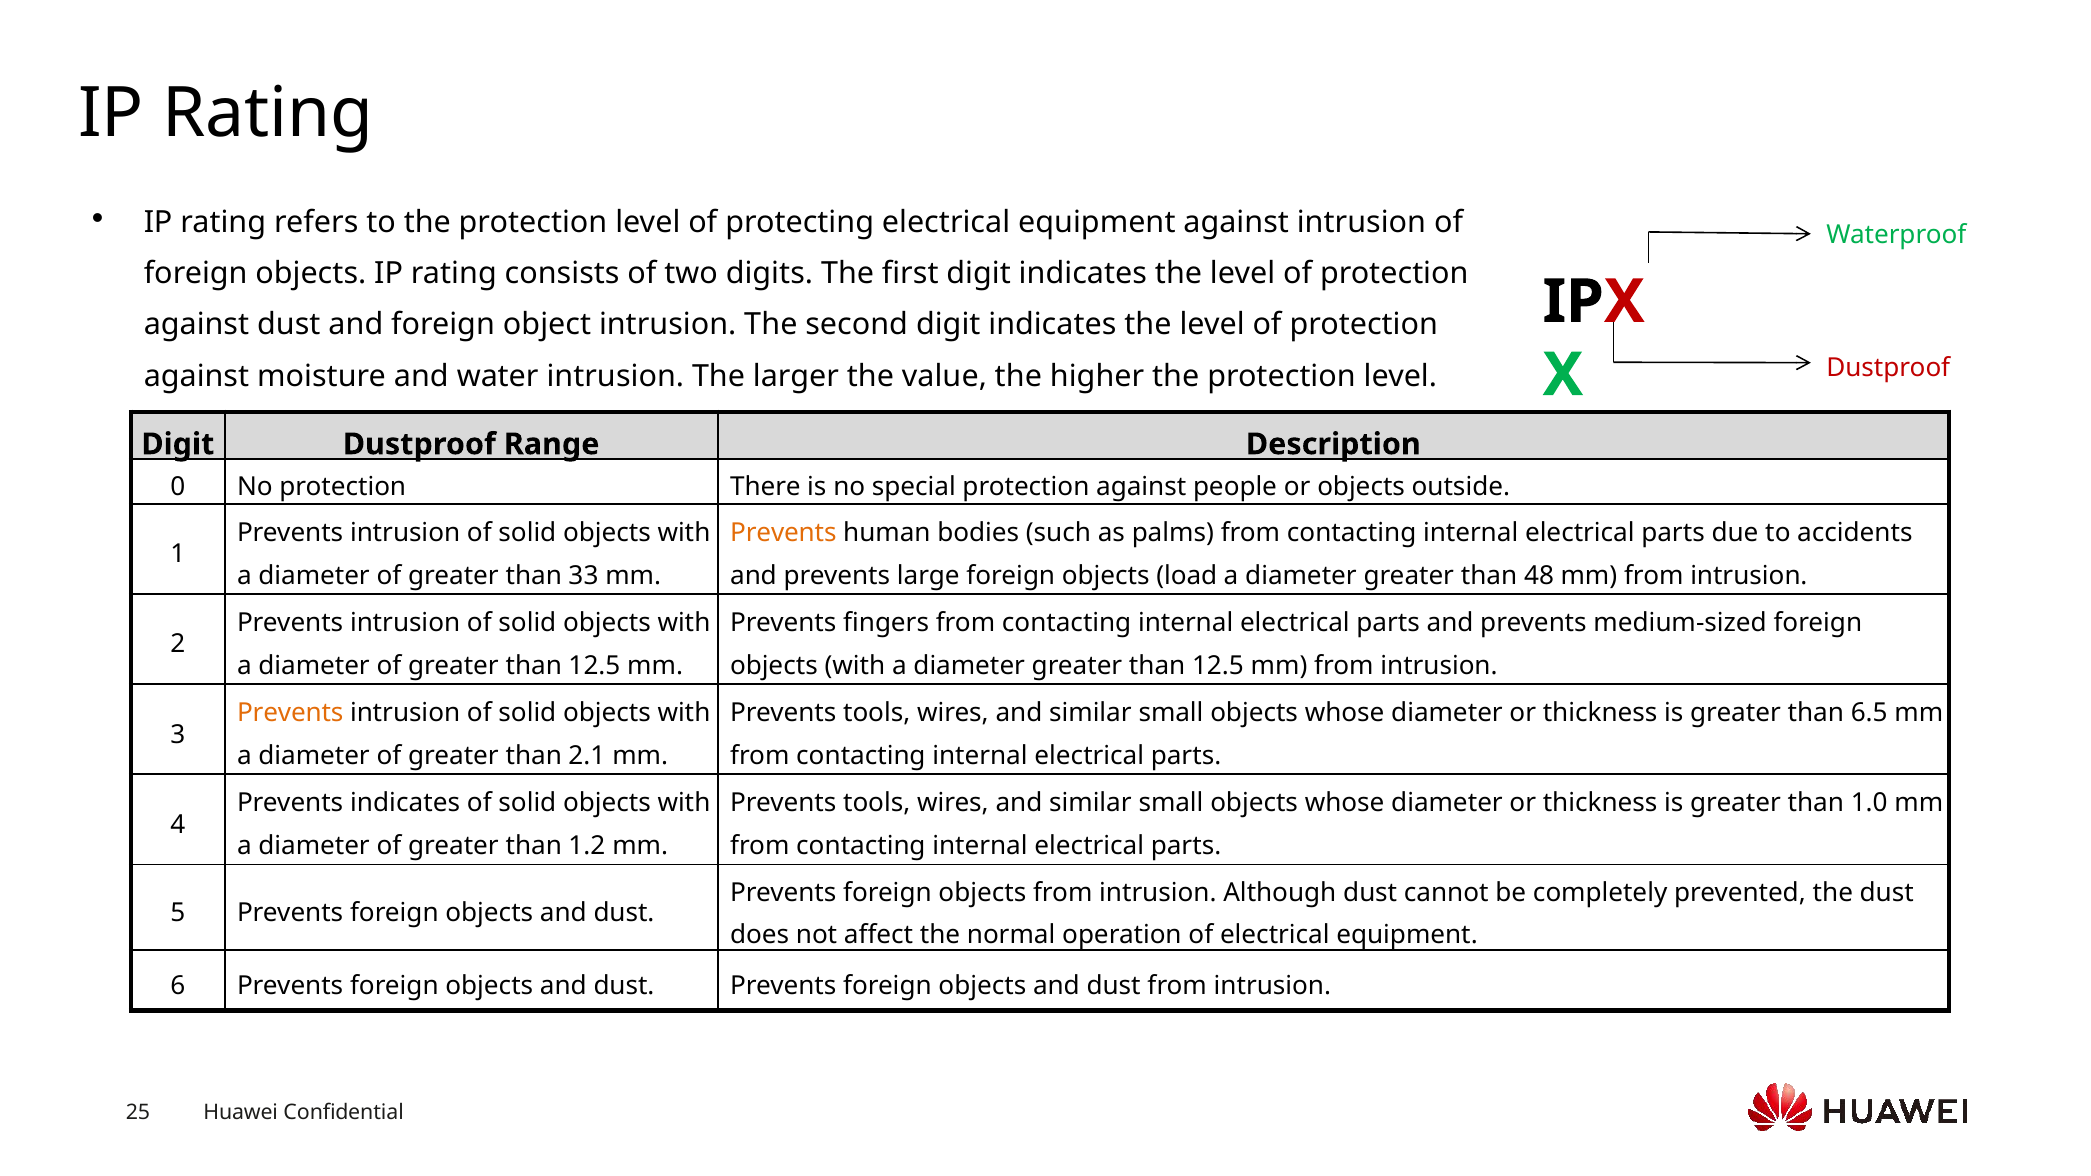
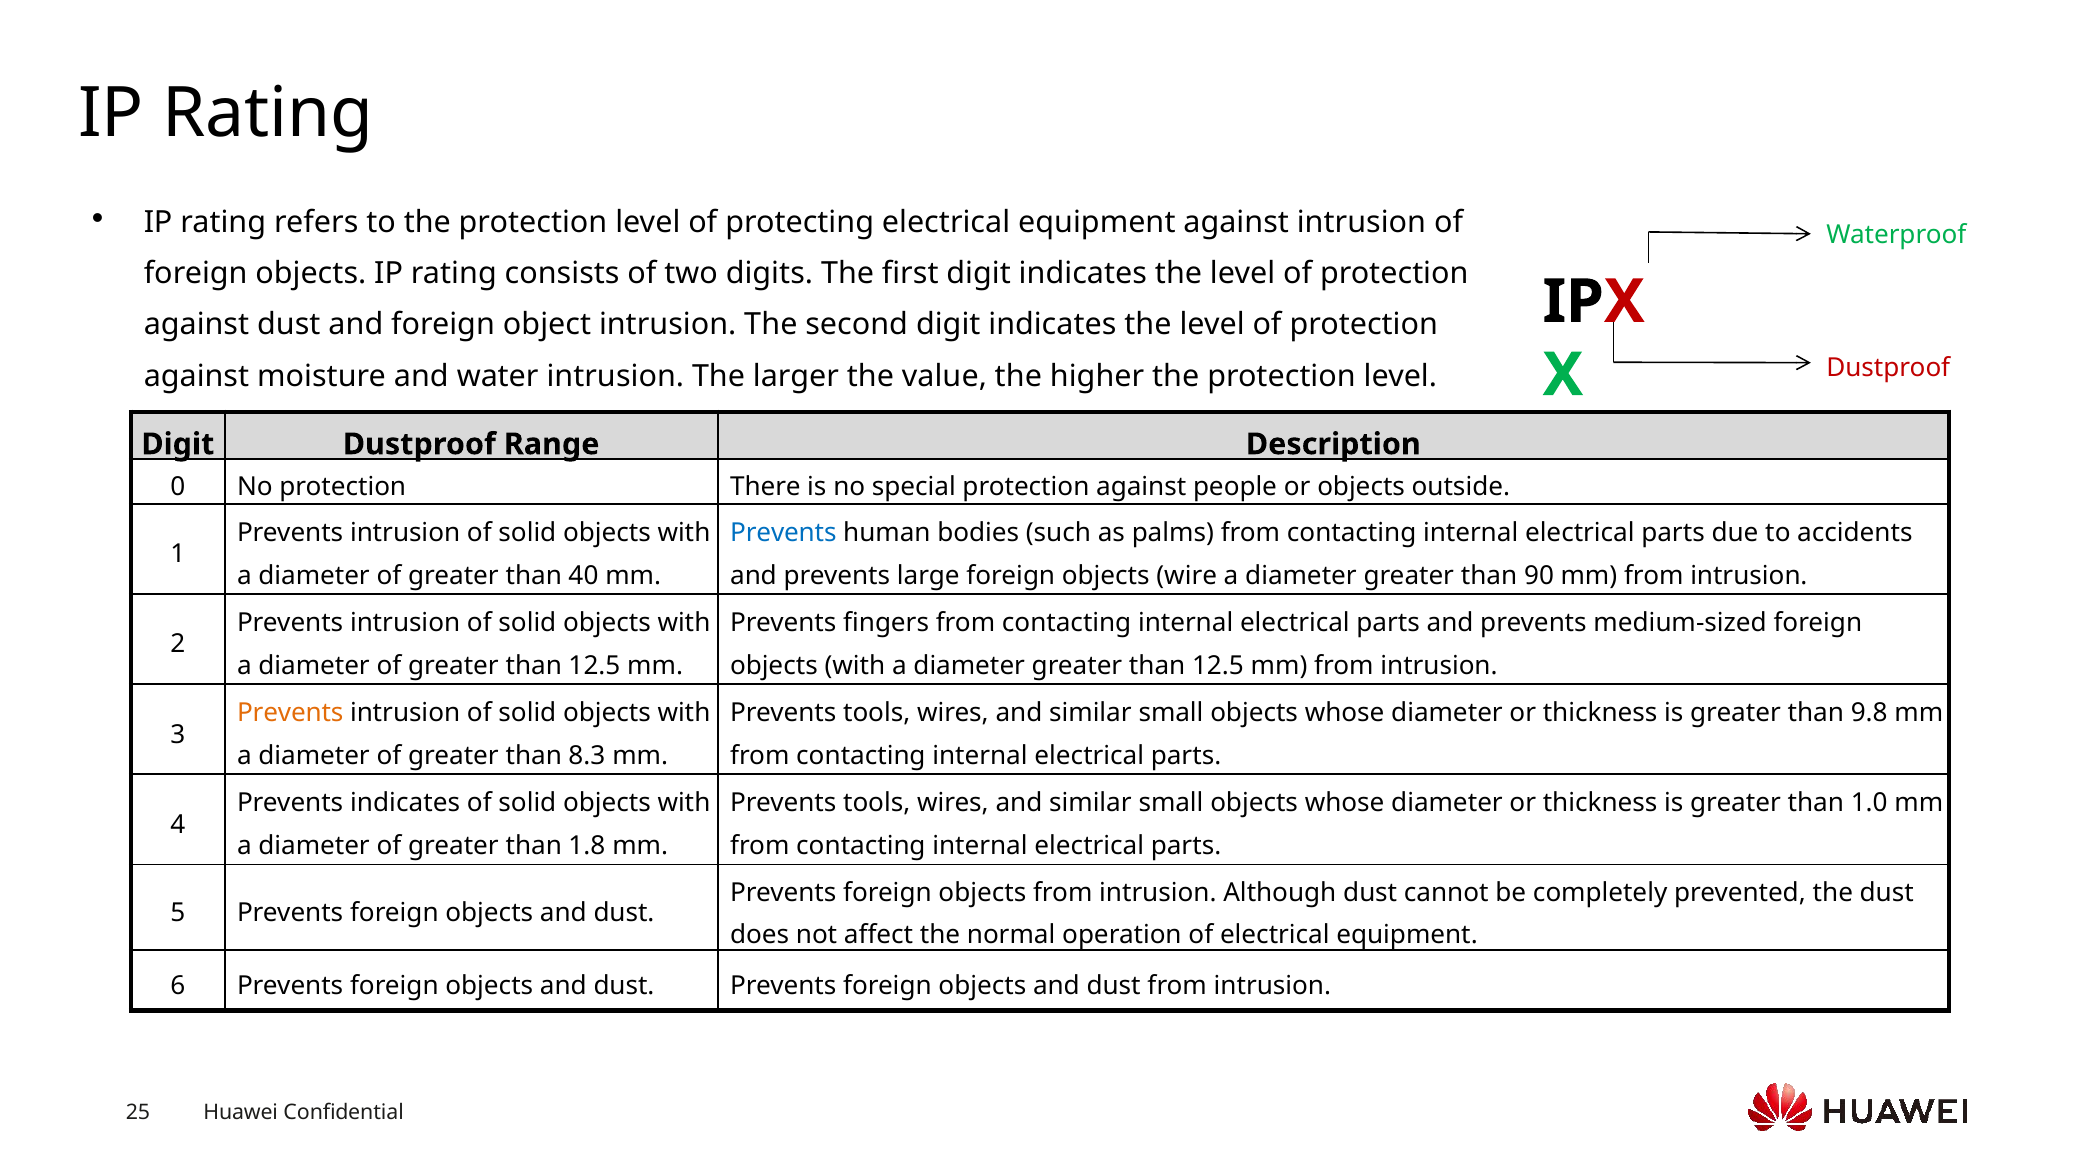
Prevents at (783, 533) colour: orange -> blue
33: 33 -> 40
load: load -> wire
48: 48 -> 90
6.5: 6.5 -> 9.8
2.1: 2.1 -> 8.3
1.2: 1.2 -> 1.8
